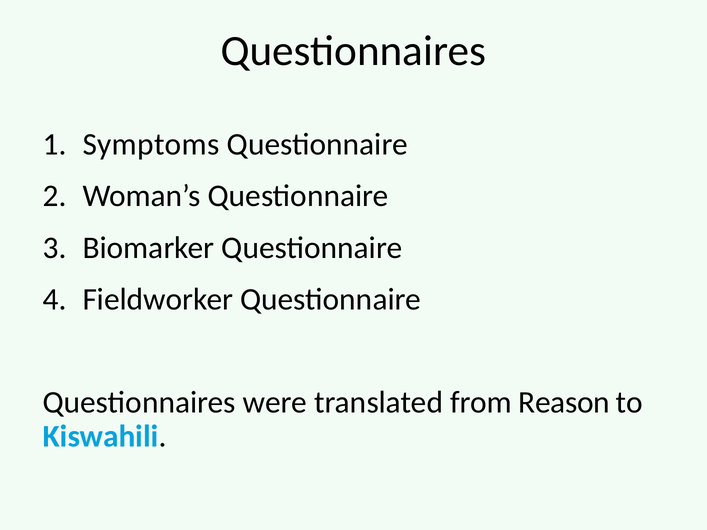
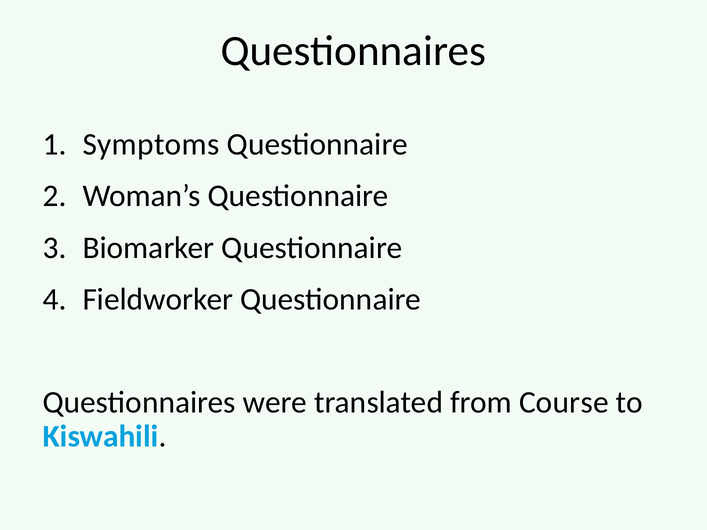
Reason: Reason -> Course
